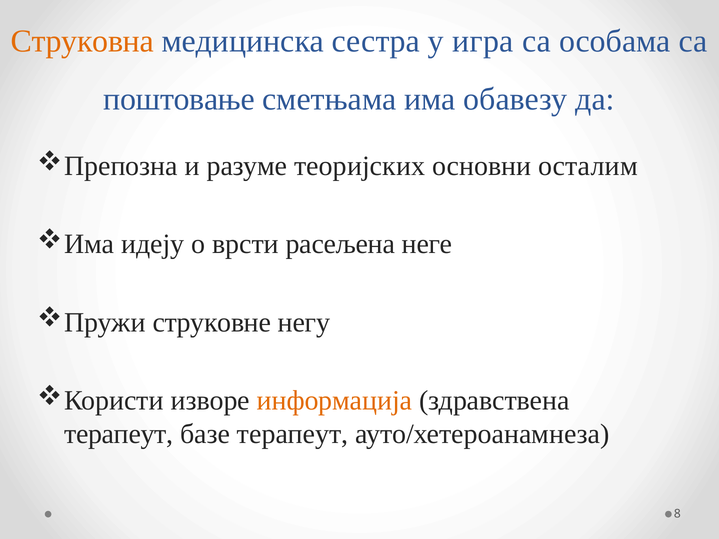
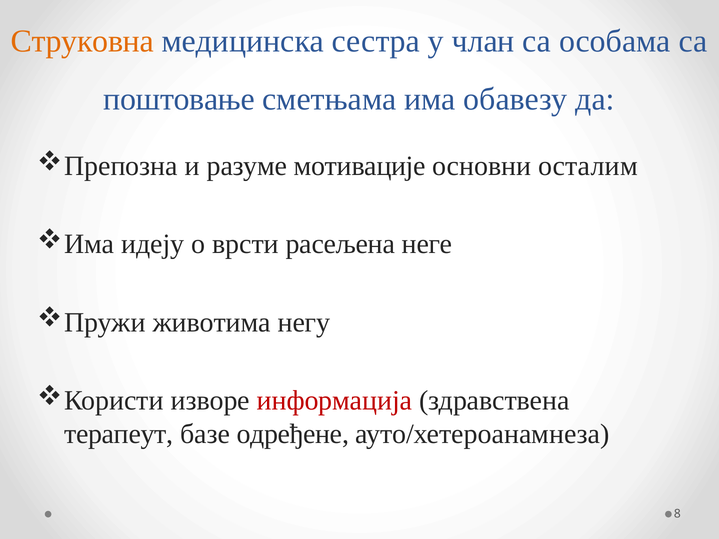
игра: игра -> члан
теоријских: теоријских -> мотивације
струковне: струковне -> животима
информација colour: orange -> red
базе терапеут: терапеут -> одређене
